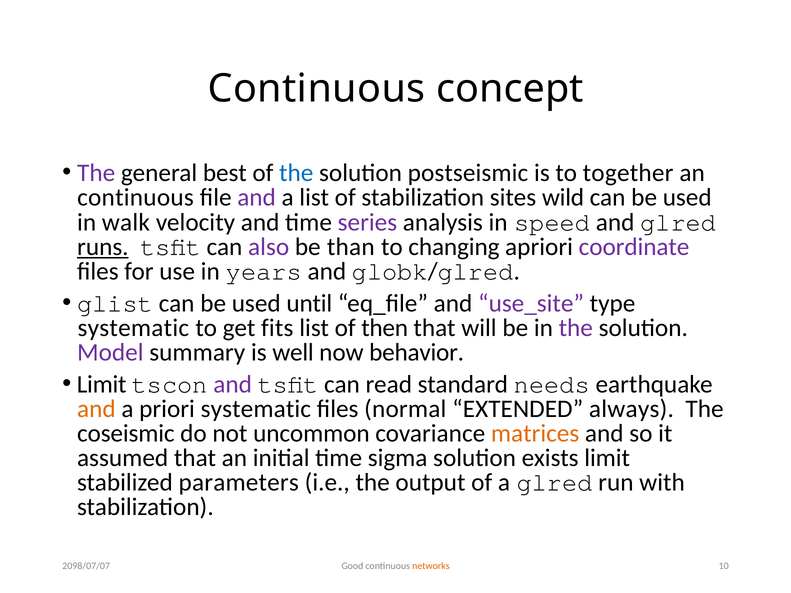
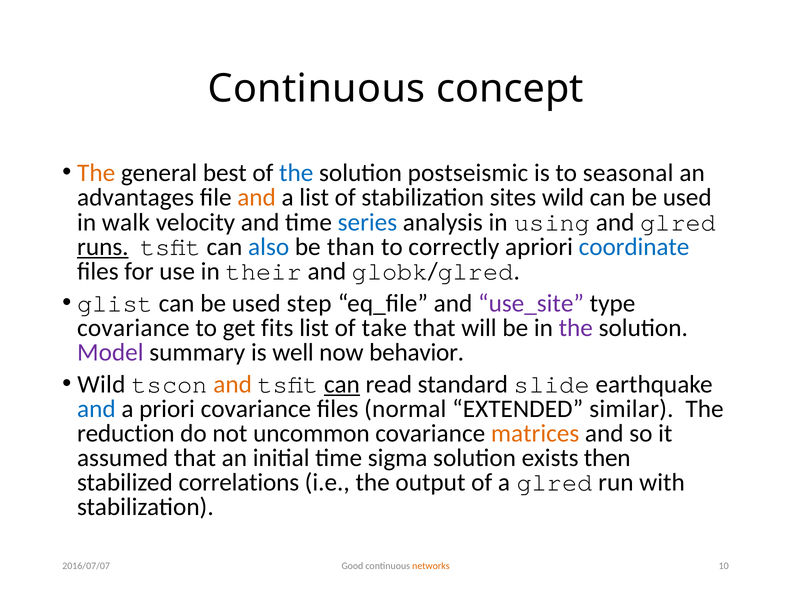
The at (96, 173) colour: purple -> orange
together: together -> seasonal
continuous at (135, 198): continuous -> advantages
and at (257, 198) colour: purple -> orange
series colour: purple -> blue
speed: speed -> using
also colour: purple -> blue
changing: changing -> correctly
coordinate colour: purple -> blue
years: years -> their
until: until -> step
systematic at (133, 328): systematic -> covariance
then: then -> take
Limit at (102, 384): Limit -> Wild
and at (233, 384) colour: purple -> orange
can at (342, 384) underline: none -> present
needs: needs -> slide
and at (96, 409) colour: orange -> blue
priori systematic: systematic -> covariance
always: always -> similar
coseismic: coseismic -> reduction
exists limit: limit -> then
parameters: parameters -> correlations
2098/07/07: 2098/07/07 -> 2016/07/07
